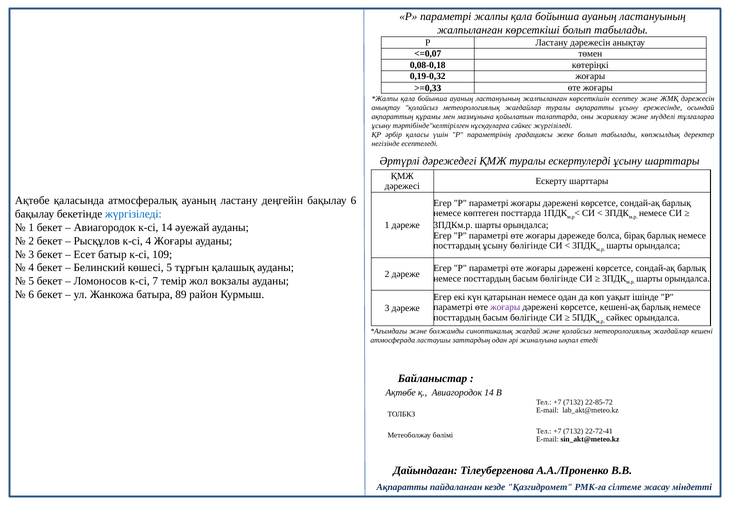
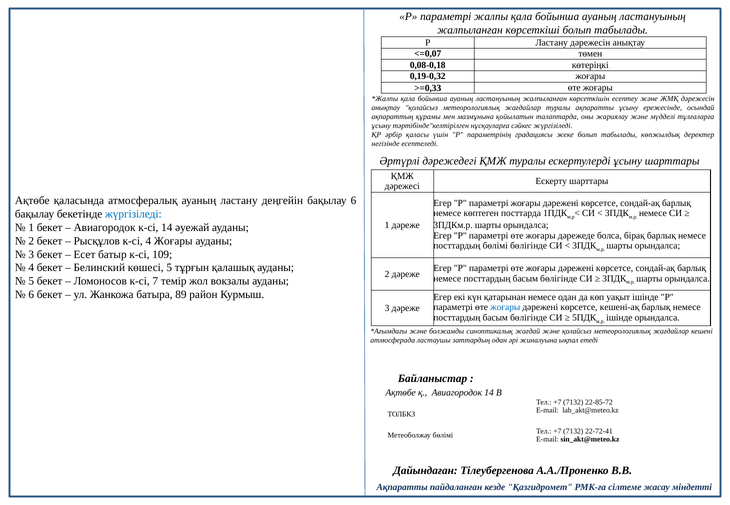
посттардың ұсыну: ұсыну -> бөлімі
жоғары at (505, 308) colour: purple -> blue
сәйкес at (619, 318): сәйкес -> ішінде
